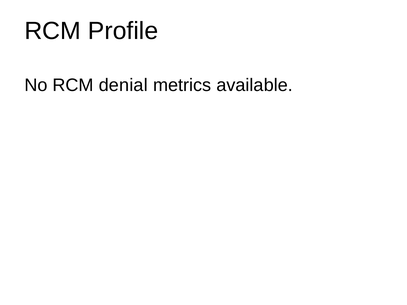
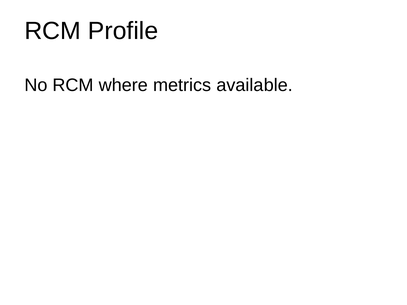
denial: denial -> where
